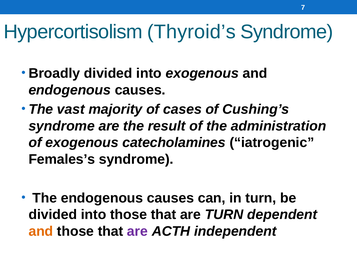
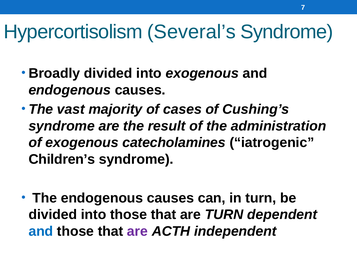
Thyroid’s: Thyroid’s -> Several’s
Females’s: Females’s -> Children’s
and at (41, 232) colour: orange -> blue
